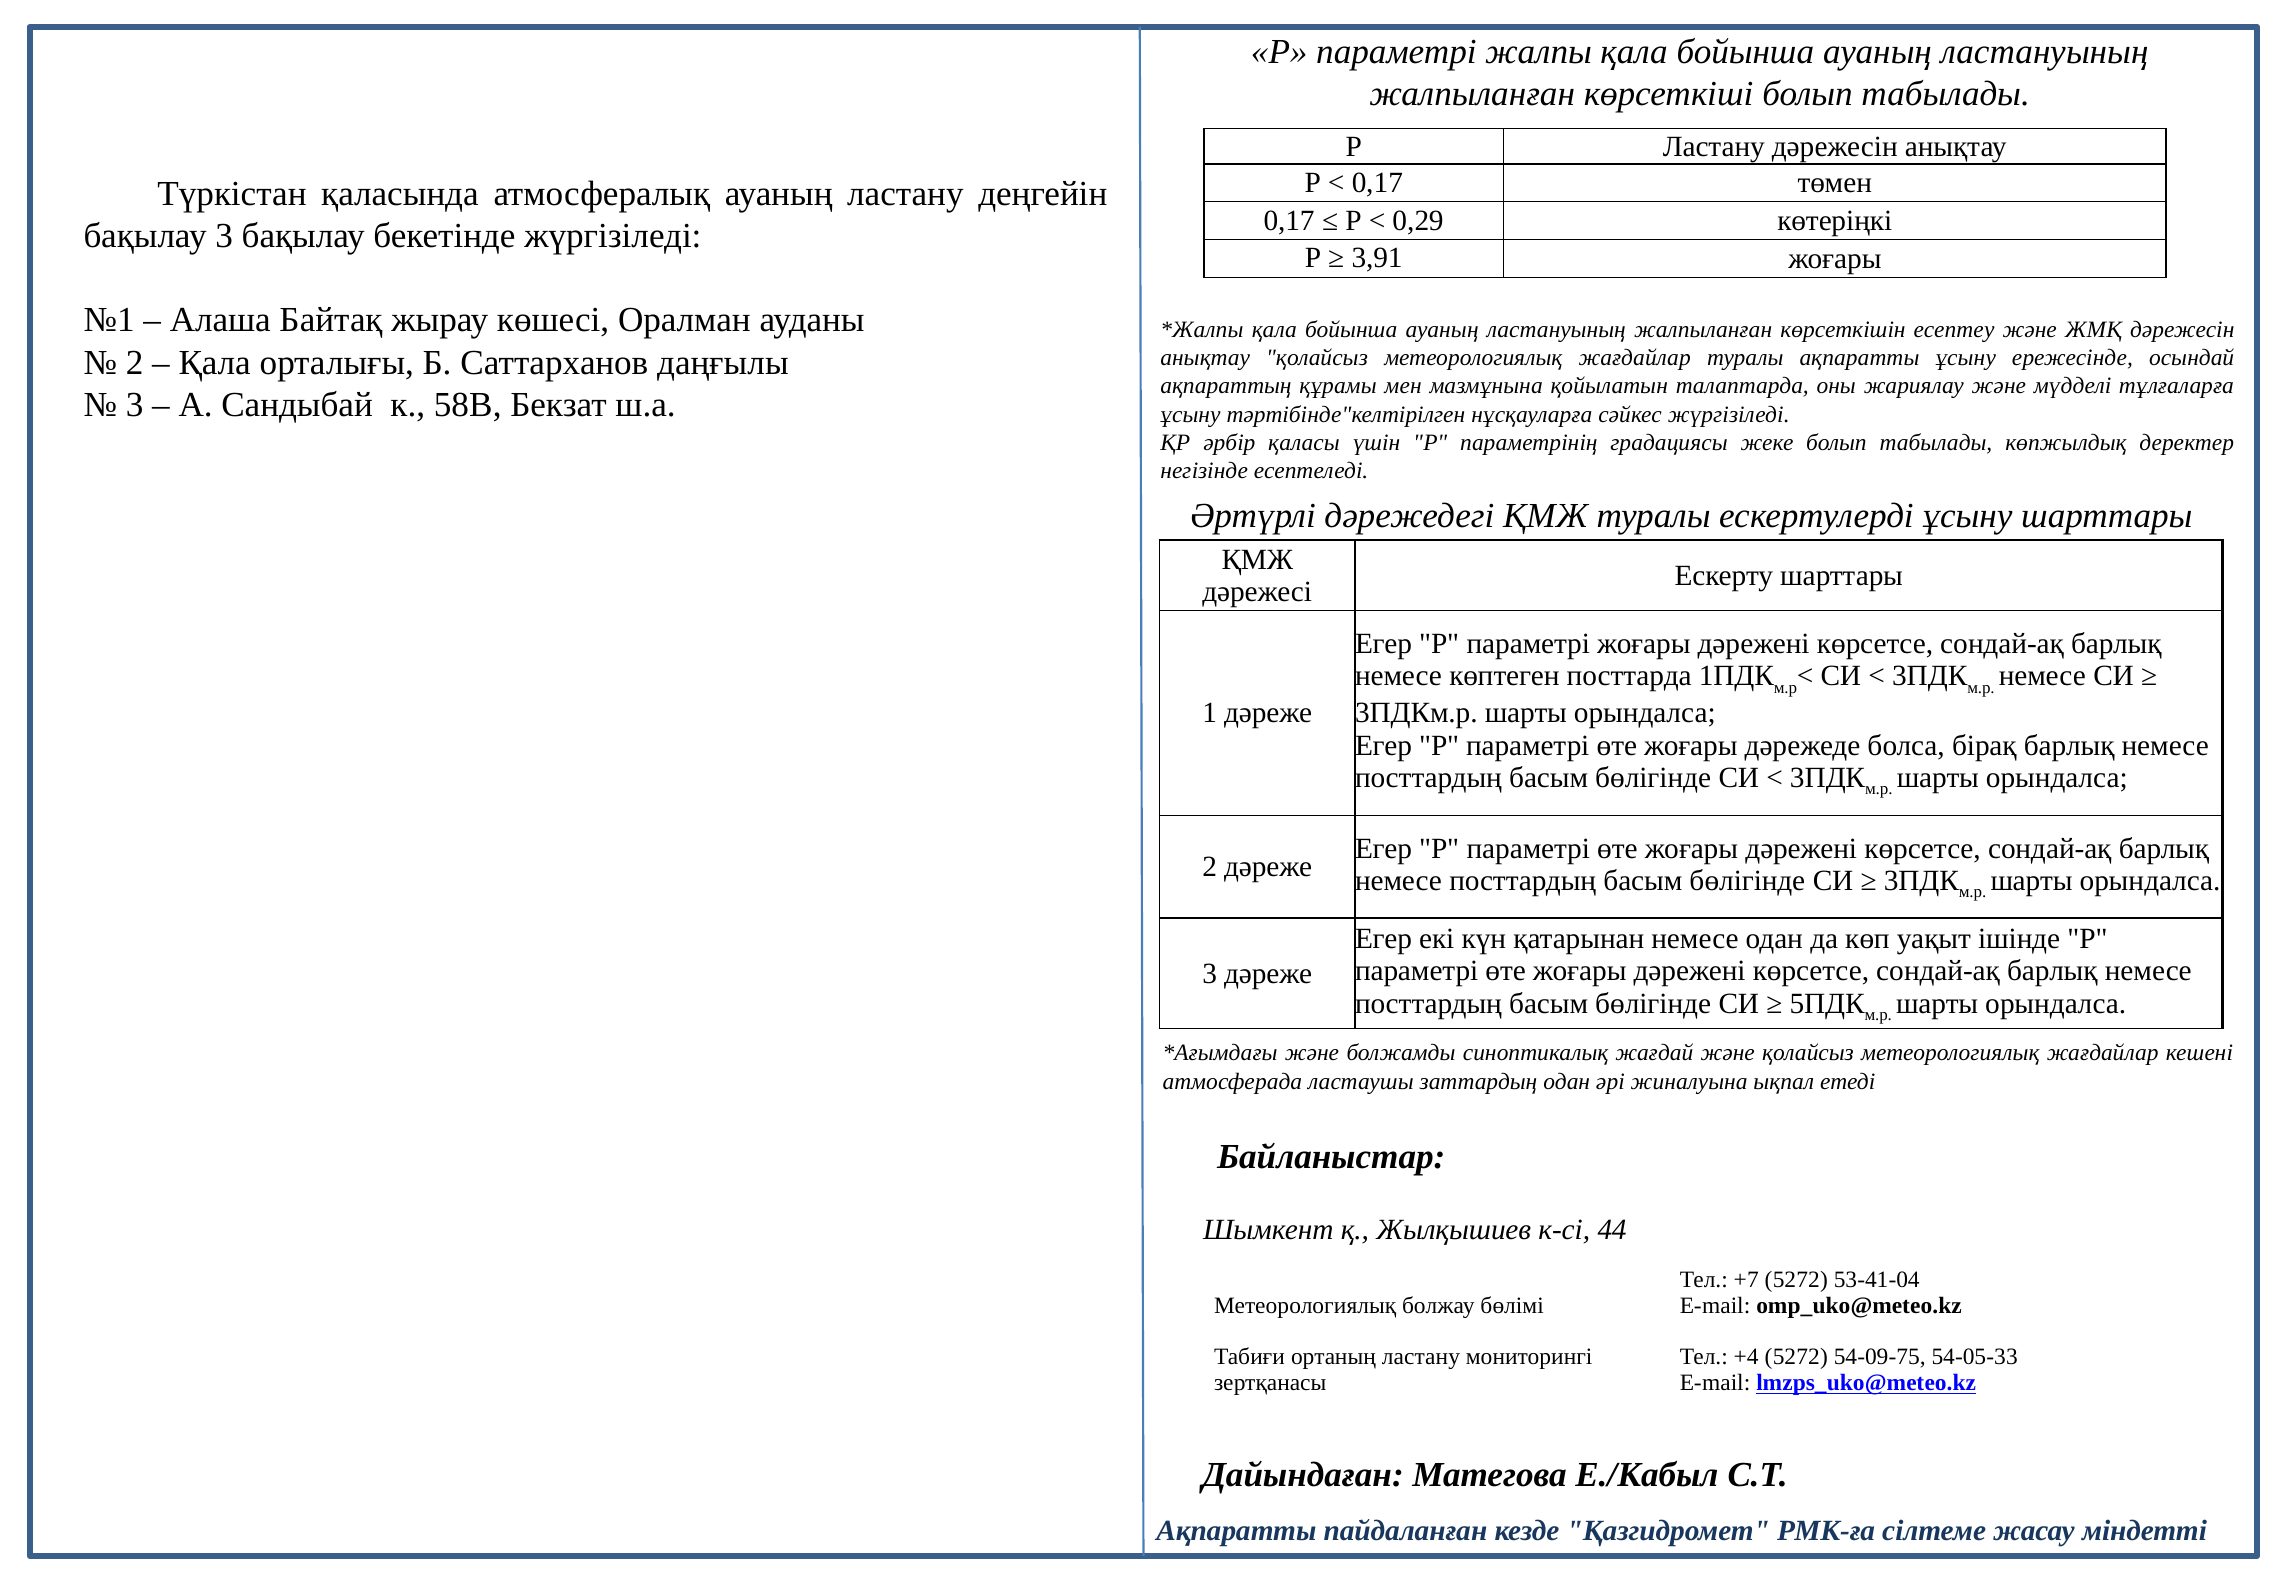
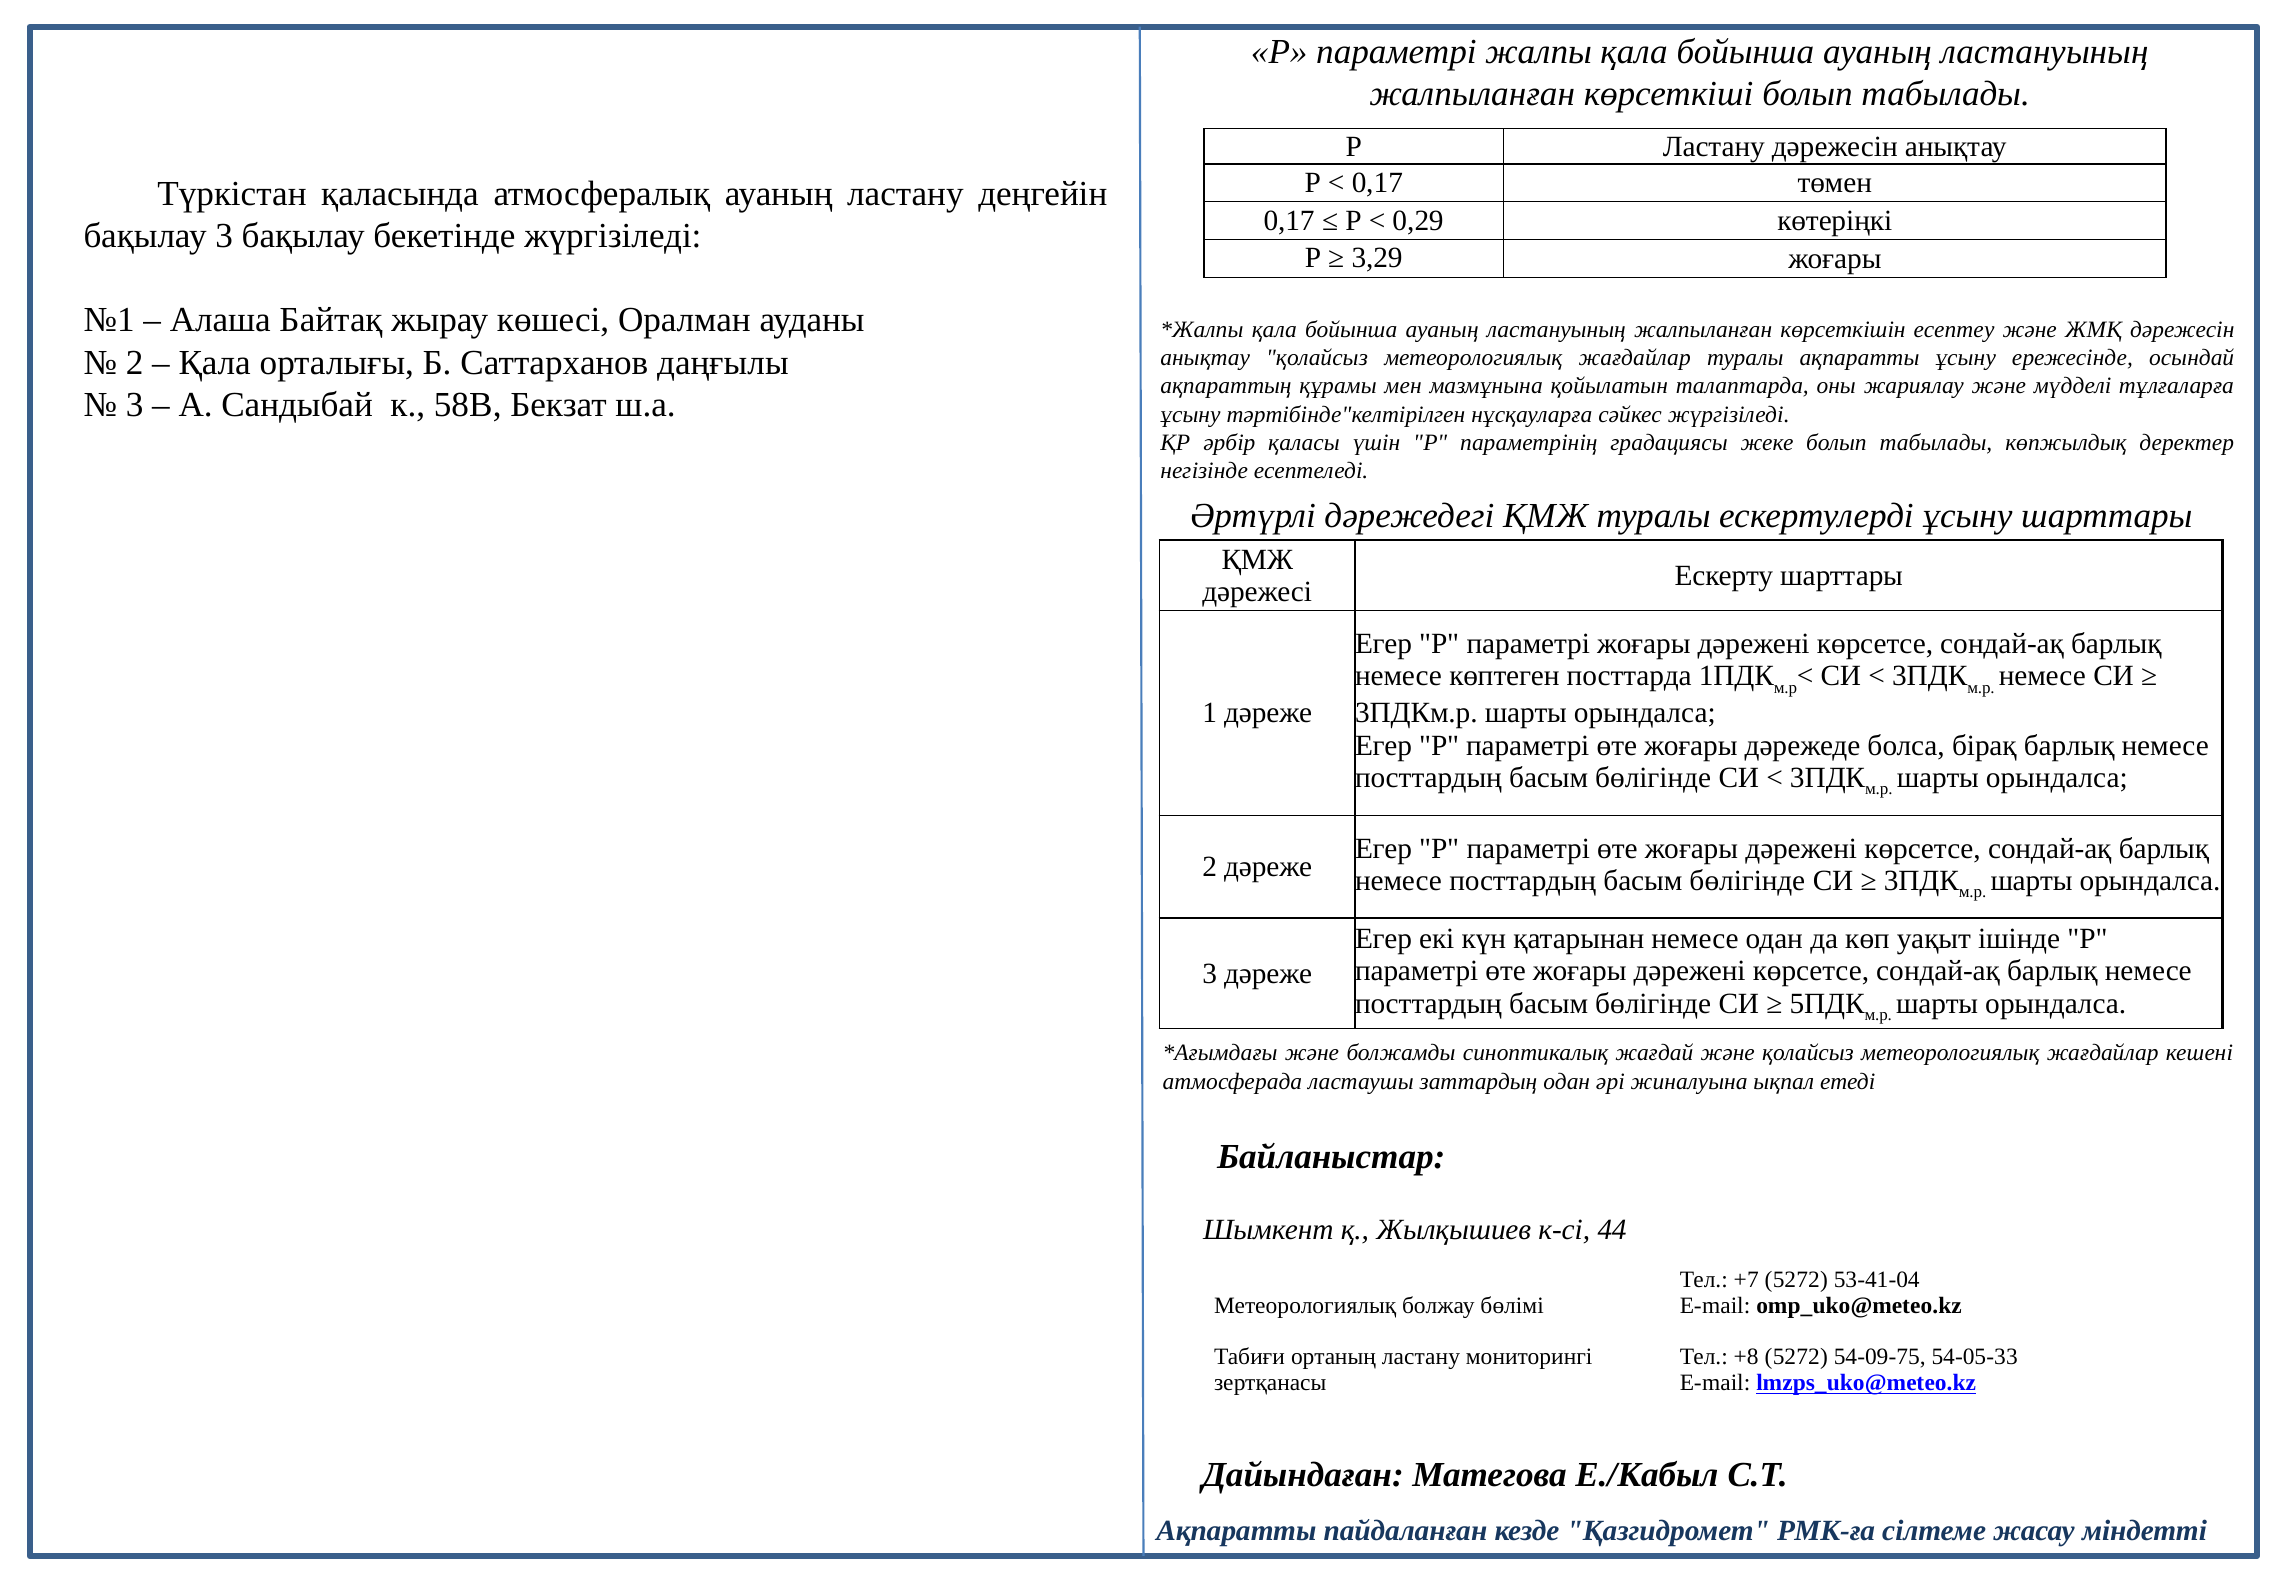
3,91: 3,91 -> 3,29
+4: +4 -> +8
